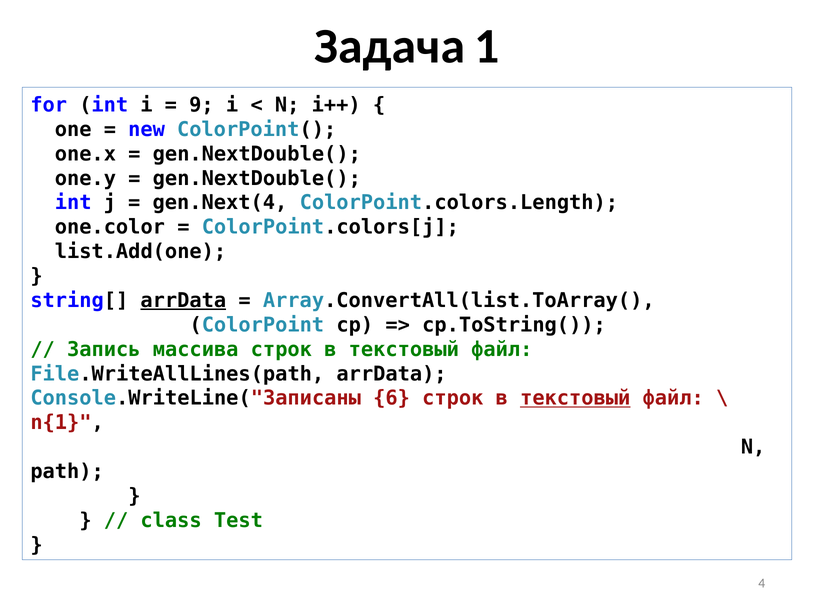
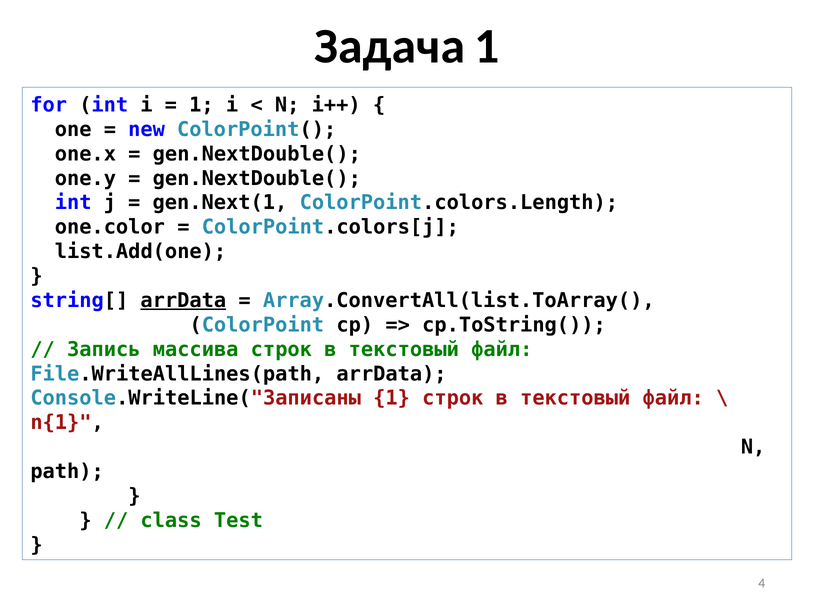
9 at (201, 105): 9 -> 1
gen.Next(4: gen.Next(4 -> gen.Next(1
Console.WriteLine("Записаны 6: 6 -> 1
текстовый at (575, 398) underline: present -> none
